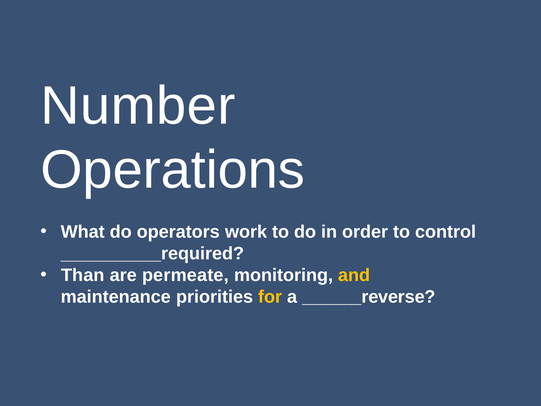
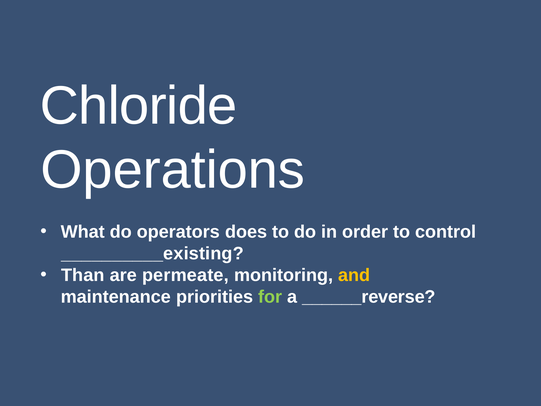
Number: Number -> Chloride
work: work -> does
__________required: __________required -> __________existing
for colour: yellow -> light green
